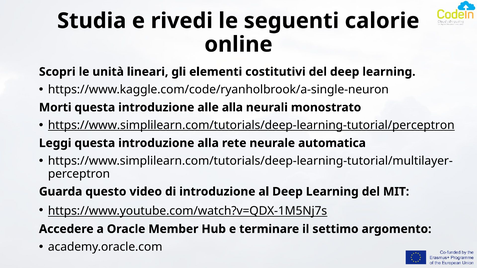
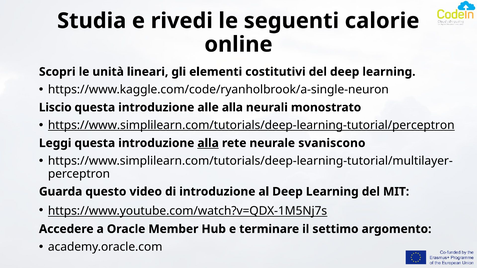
Morti: Morti -> Liscio
alla at (208, 143) underline: none -> present
automatica: automatica -> svaniscono
